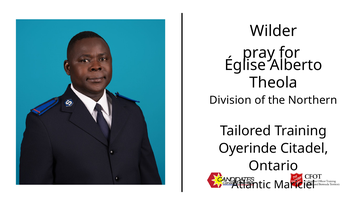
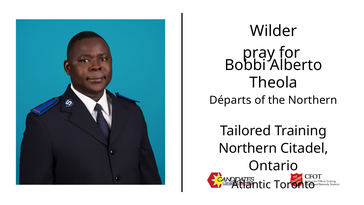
Église: Église -> Bobbi
Division: Division -> Départs
Oyerinde at (248, 148): Oyerinde -> Northern
Mariciel: Mariciel -> Toronto
